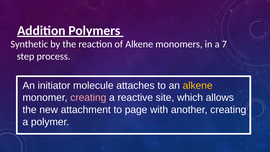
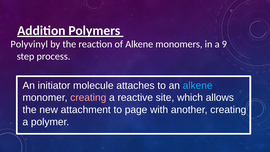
Synthetic: Synthetic -> Polyvinyl
7: 7 -> 9
alkene at (198, 85) colour: yellow -> light blue
